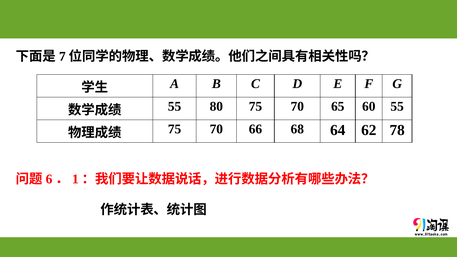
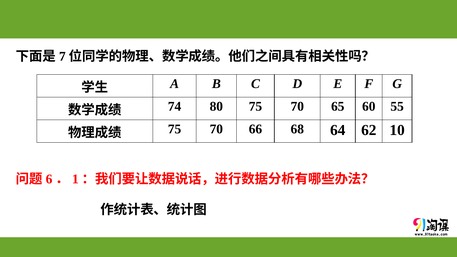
55 at (175, 106): 55 -> 74
78: 78 -> 10
